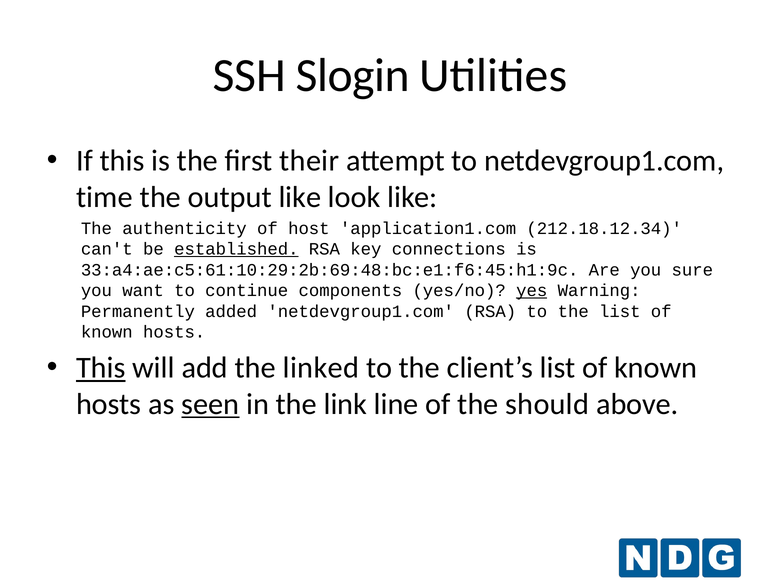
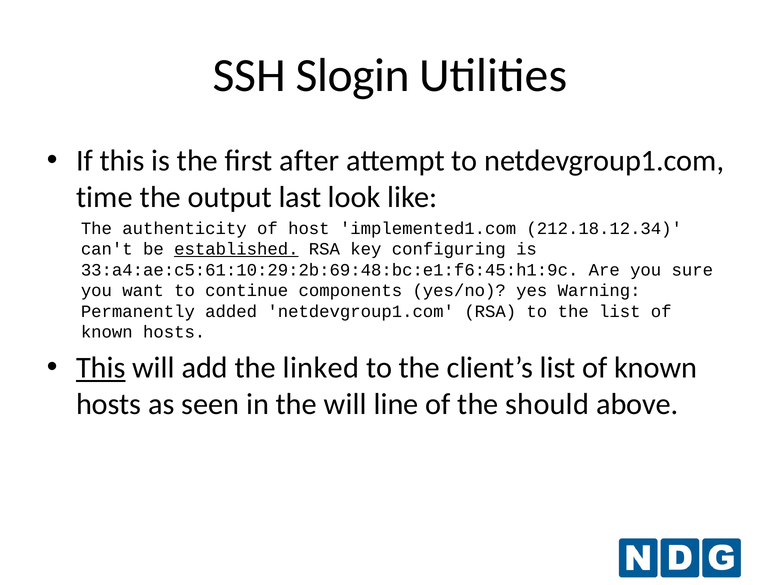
their: their -> after
output like: like -> last
application1.com: application1.com -> implemented1.com
connections: connections -> configuring
yes underline: present -> none
seen underline: present -> none
the link: link -> will
